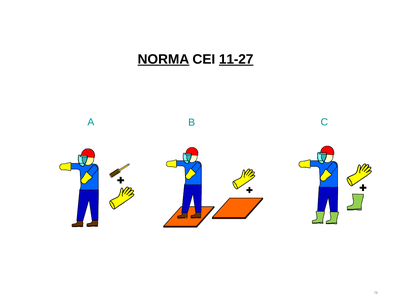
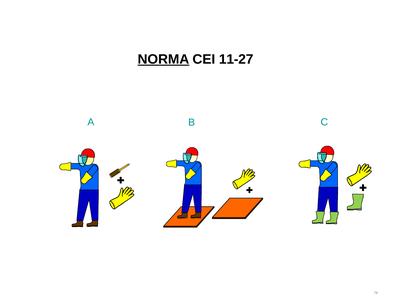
11-27 underline: present -> none
